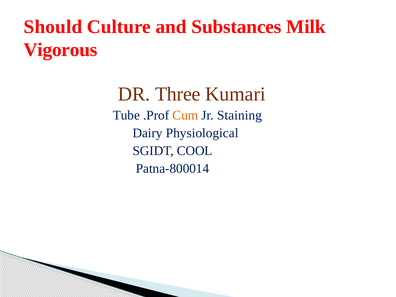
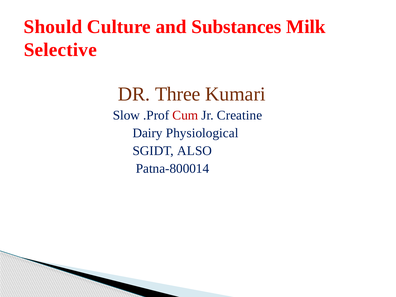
Vigorous: Vigorous -> Selective
Tube: Tube -> Slow
Cum colour: orange -> red
Staining: Staining -> Creatine
COOL: COOL -> ALSO
